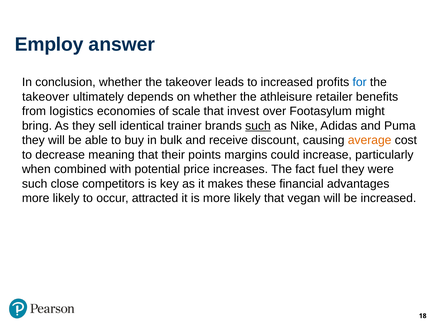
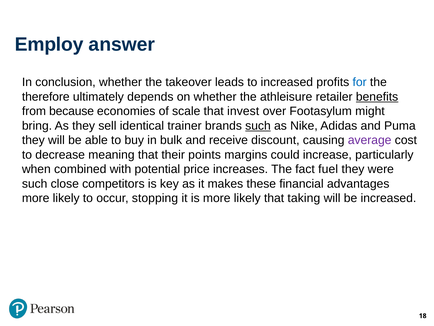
takeover at (46, 97): takeover -> therefore
benefits underline: none -> present
logistics: logistics -> because
average colour: orange -> purple
attracted: attracted -> stopping
vegan: vegan -> taking
